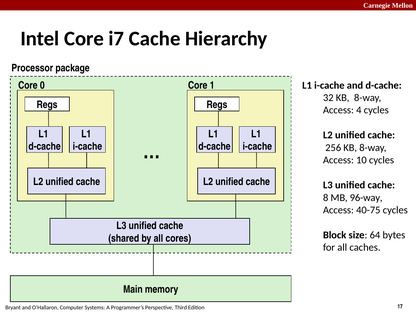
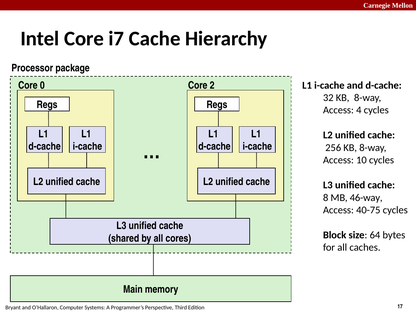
1: 1 -> 2
96-way: 96-way -> 46-way
